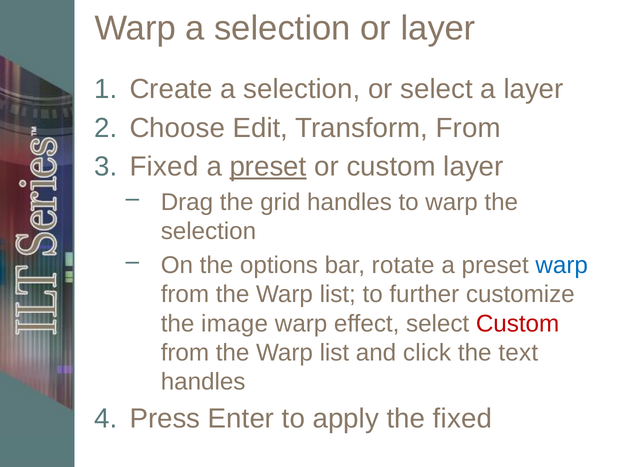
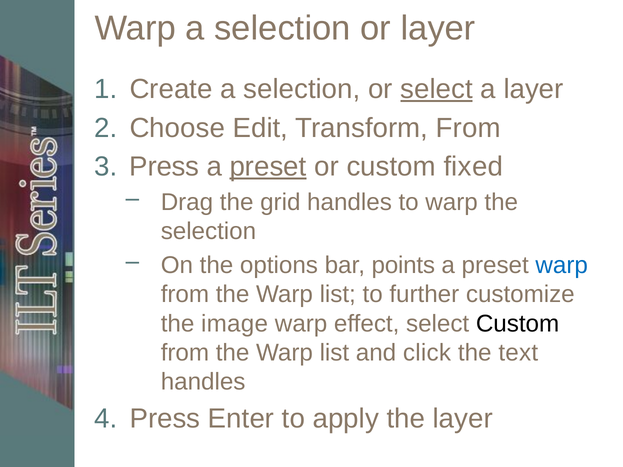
select at (437, 89) underline: none -> present
Fixed at (164, 167): Fixed -> Press
custom layer: layer -> fixed
rotate: rotate -> points
Custom at (518, 324) colour: red -> black
the fixed: fixed -> layer
